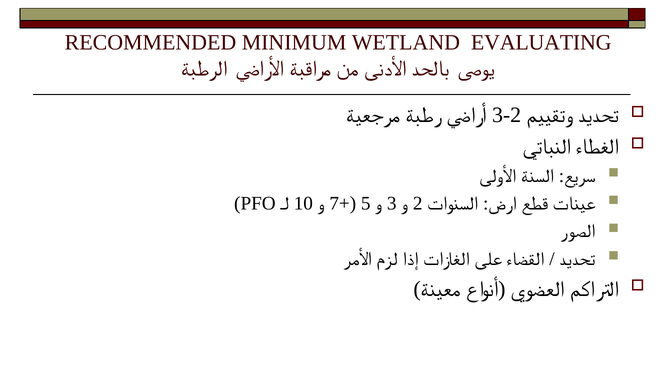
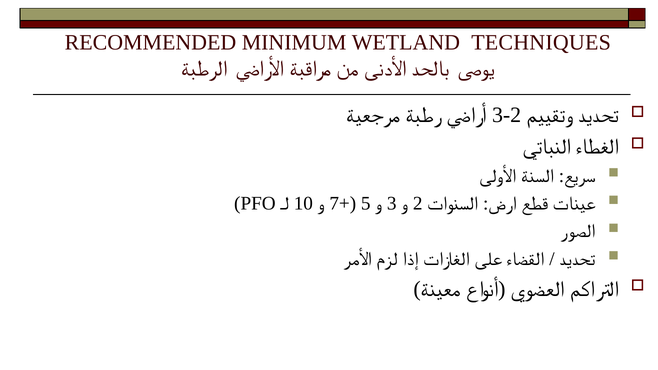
EVALUATING: EVALUATING -> TECHNIQUES
